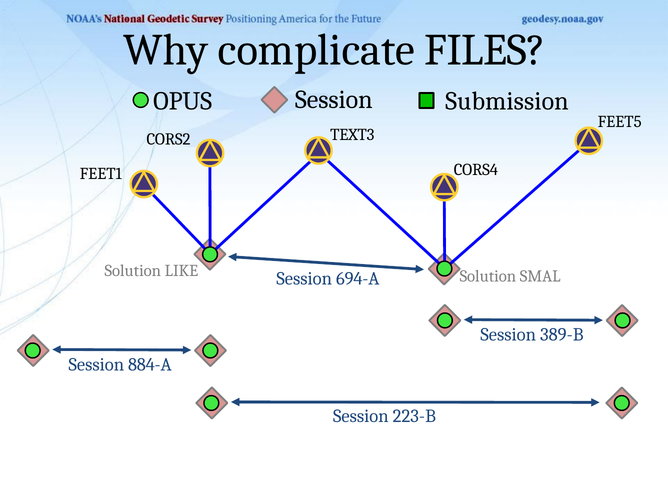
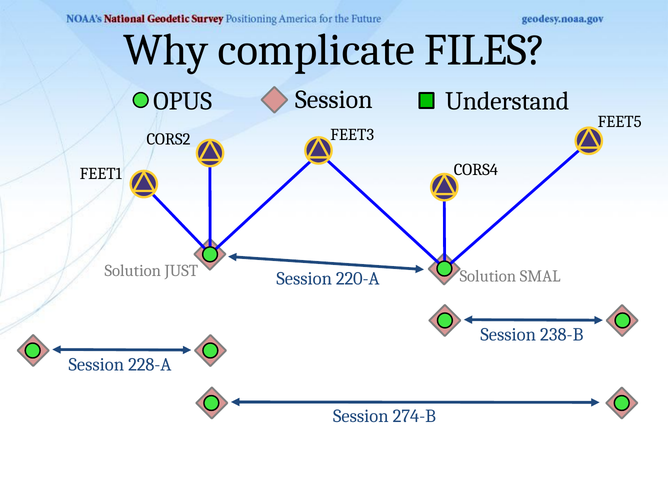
Submission: Submission -> Understand
TEXT3: TEXT3 -> FEET3
LIKE: LIKE -> JUST
694-A: 694-A -> 220-A
389-B: 389-B -> 238-B
884-A: 884-A -> 228-A
223-B: 223-B -> 274-B
